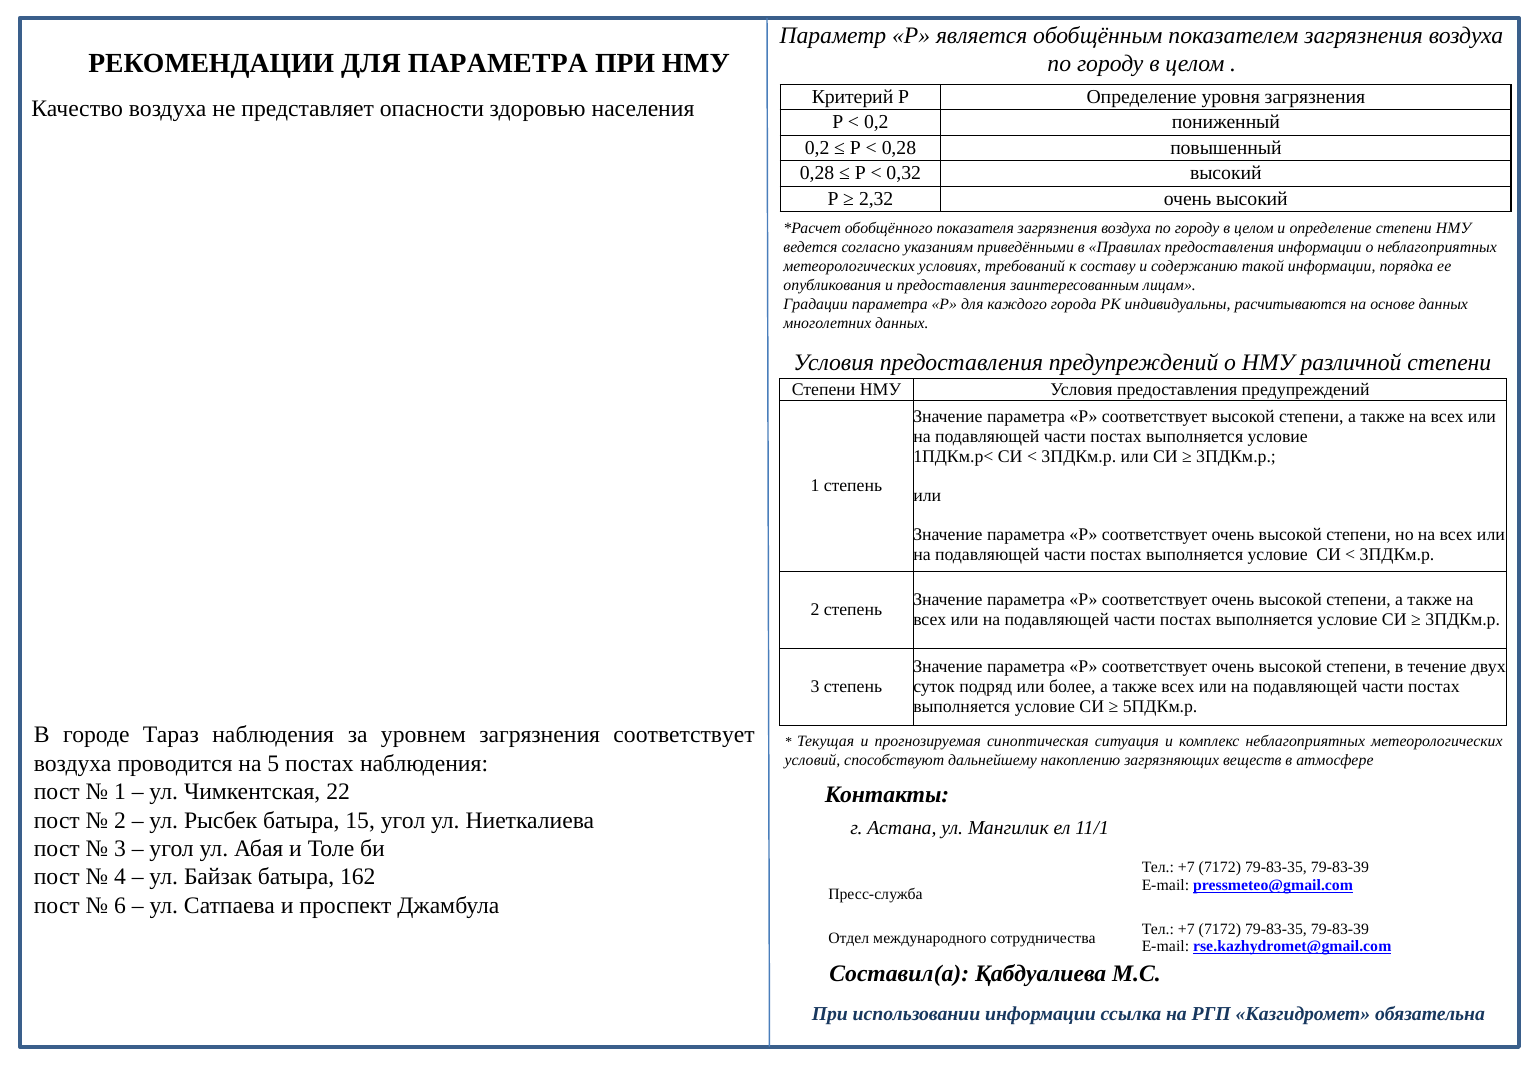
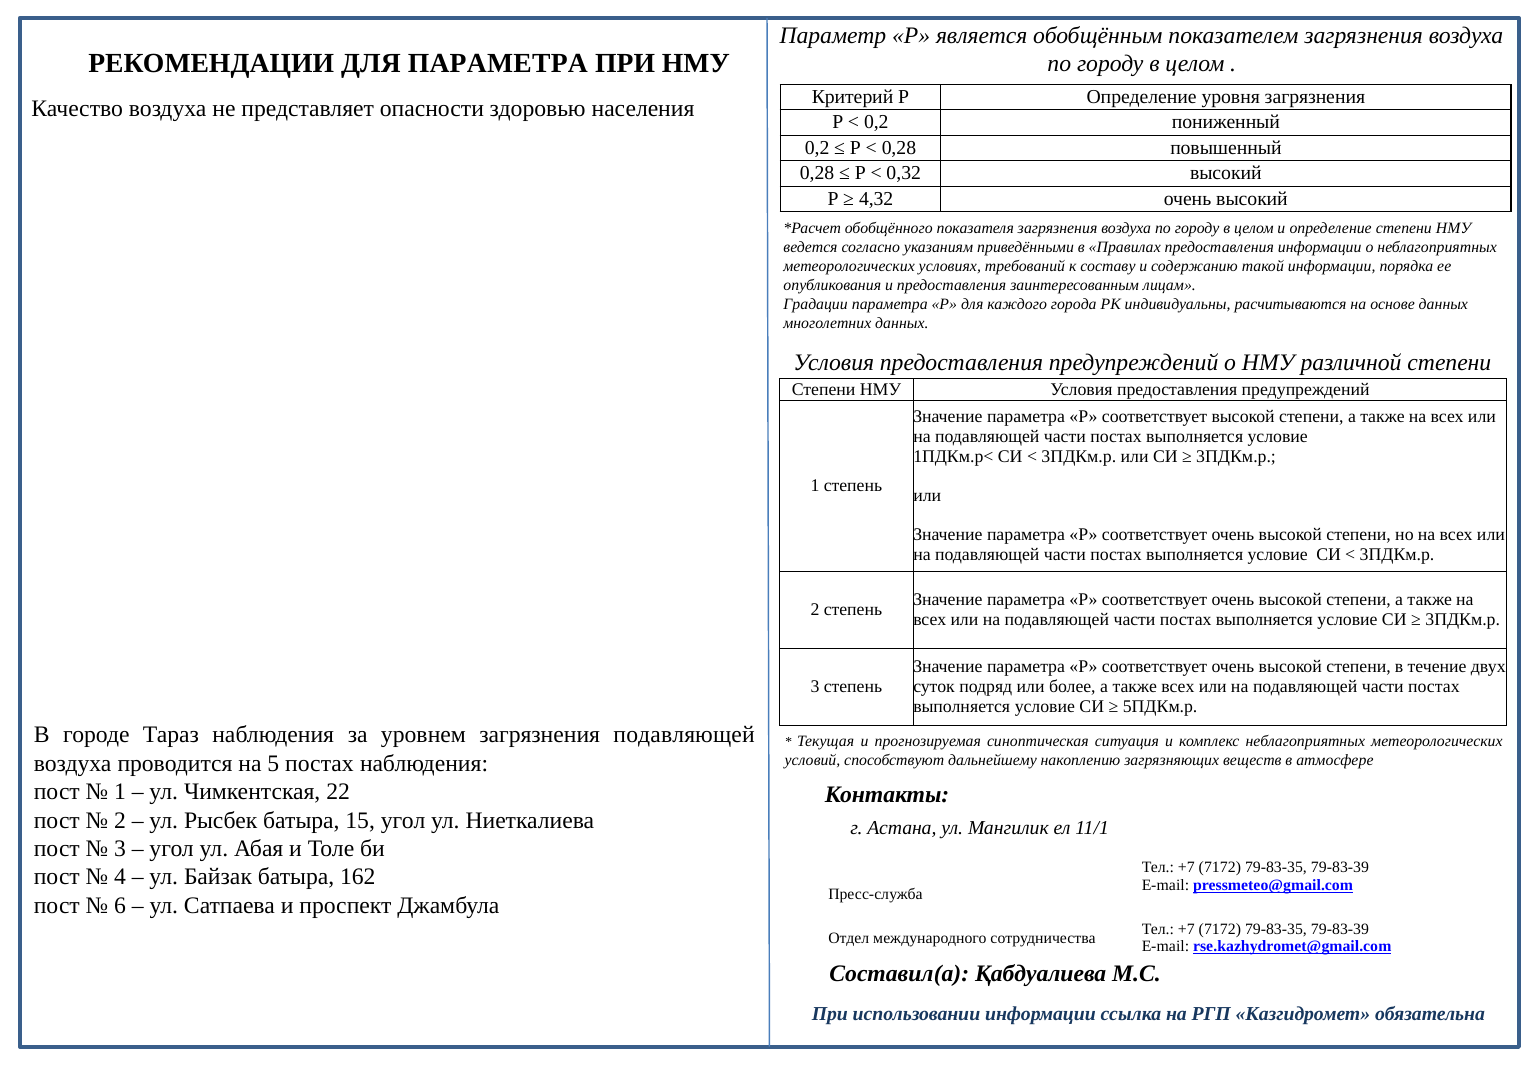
2,32: 2,32 -> 4,32
загрязнения соответствует: соответствует -> подавляющей
